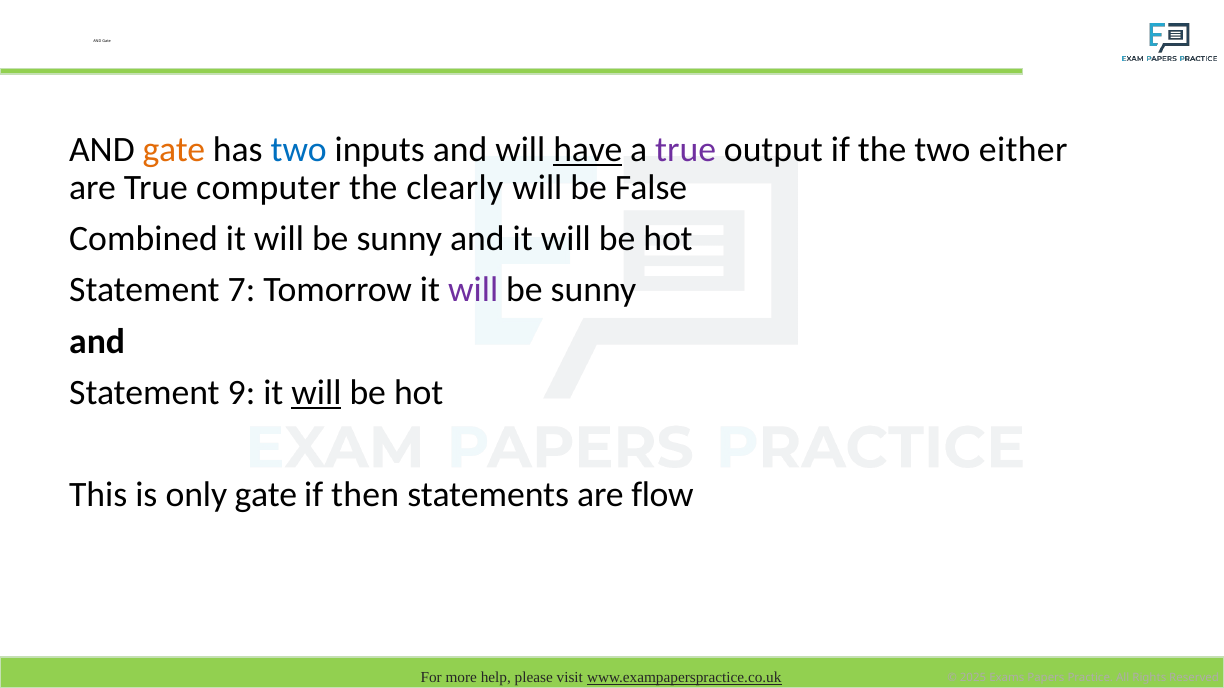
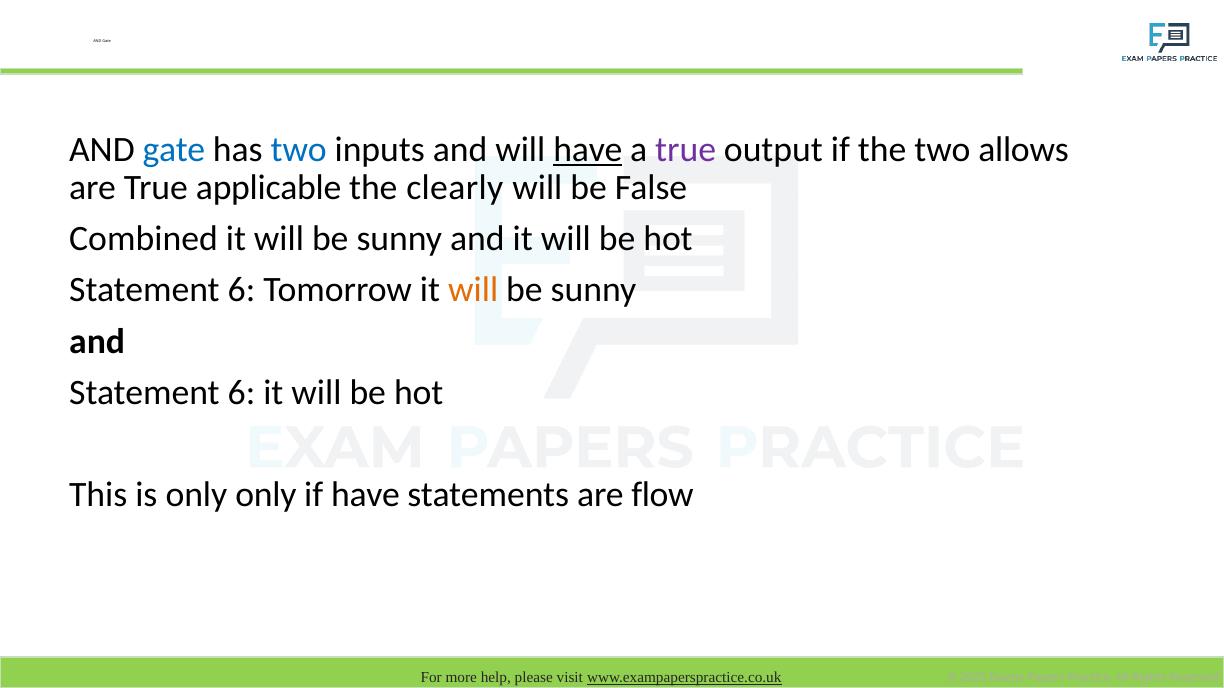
gate at (174, 149) colour: orange -> blue
either: either -> allows
computer: computer -> applicable
7 at (242, 290): 7 -> 6
will at (473, 290) colour: purple -> orange
9 at (242, 393): 9 -> 6
will at (316, 393) underline: present -> none
only gate: gate -> only
if then: then -> have
